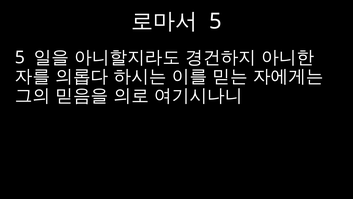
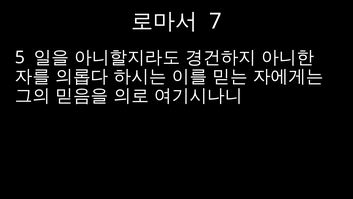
5 at (216, 21): 5 -> 7
